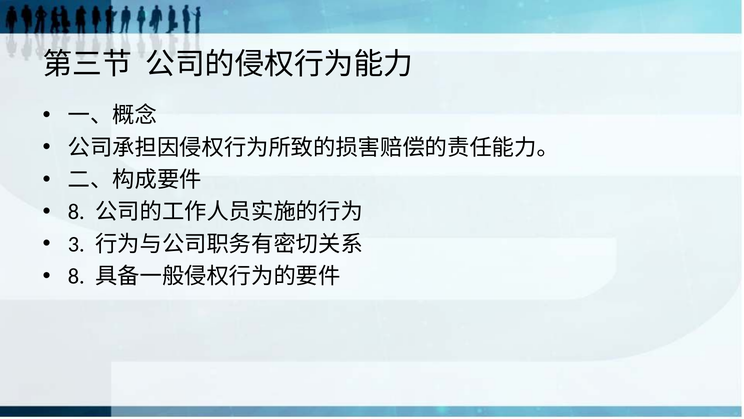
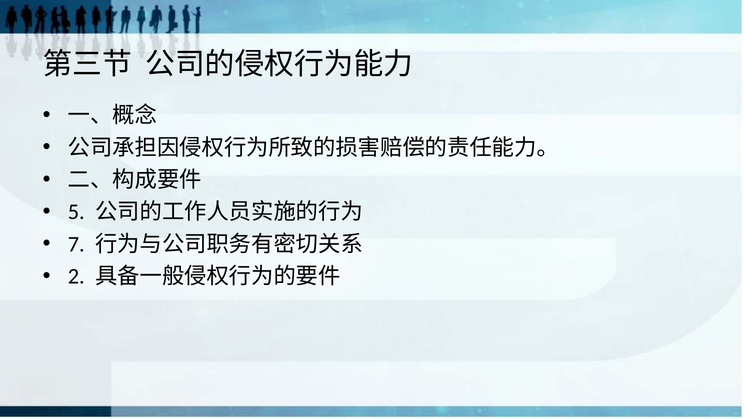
8 at (76, 212): 8 -> 5
3: 3 -> 7
8 at (76, 276): 8 -> 2
